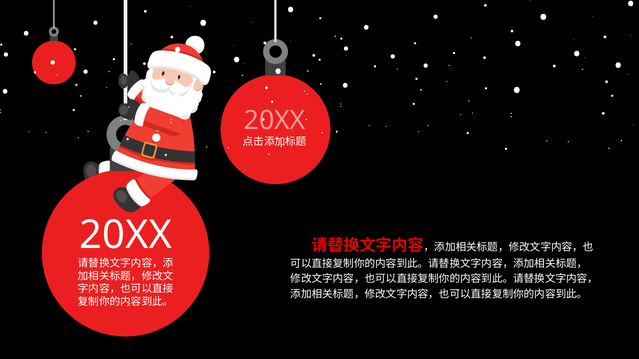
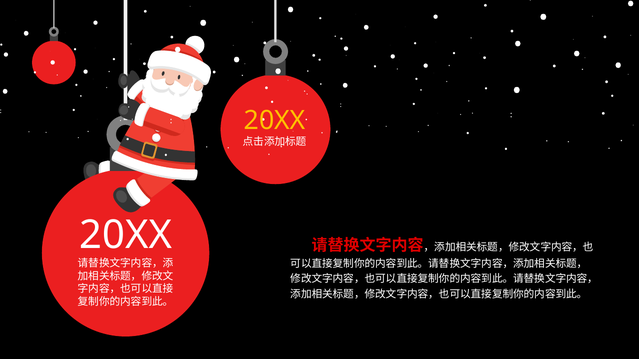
20XX at (275, 121) colour: pink -> yellow
